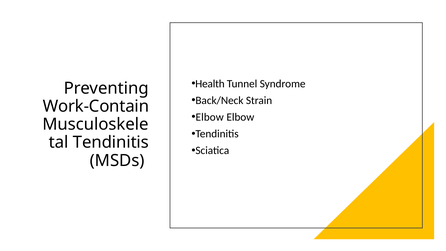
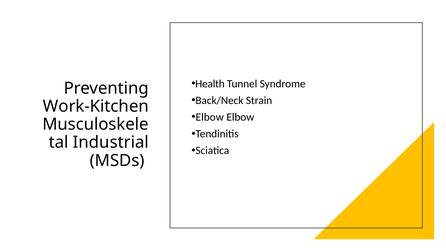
Work-Contain: Work-Contain -> Work-Kitchen
Tendinitis at (111, 142): Tendinitis -> Industrial
